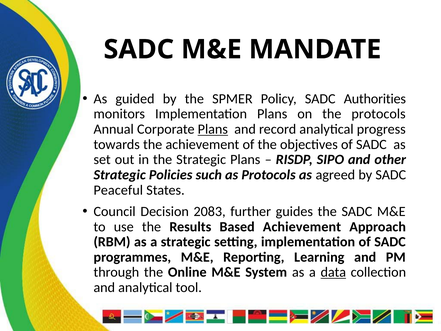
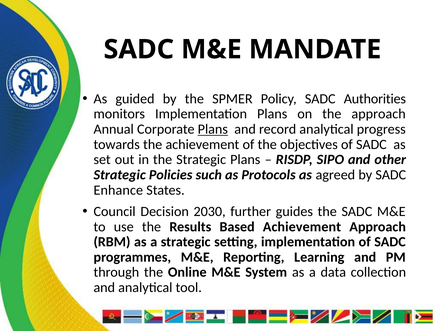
the protocols: protocols -> approach
Peaceful: Peaceful -> Enhance
2083: 2083 -> 2030
data underline: present -> none
